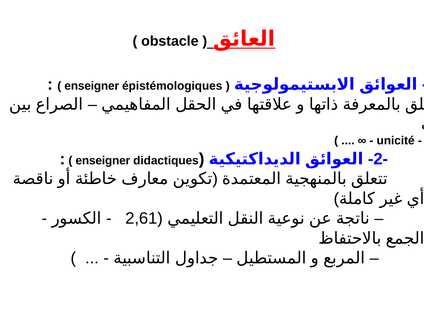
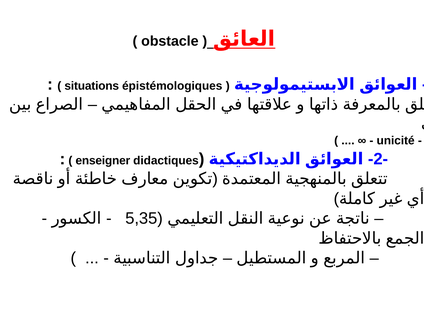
enseigner at (92, 86): enseigner -> situations
2,61: 2,61 -> 5,35
